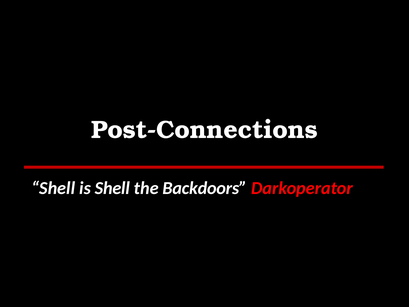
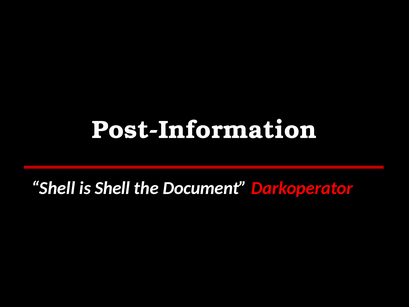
Post-Connections: Post-Connections -> Post-Information
Backdoors: Backdoors -> Document
